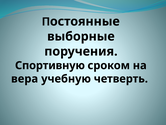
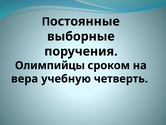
Спортивную: Спортивную -> Олимпийцы
